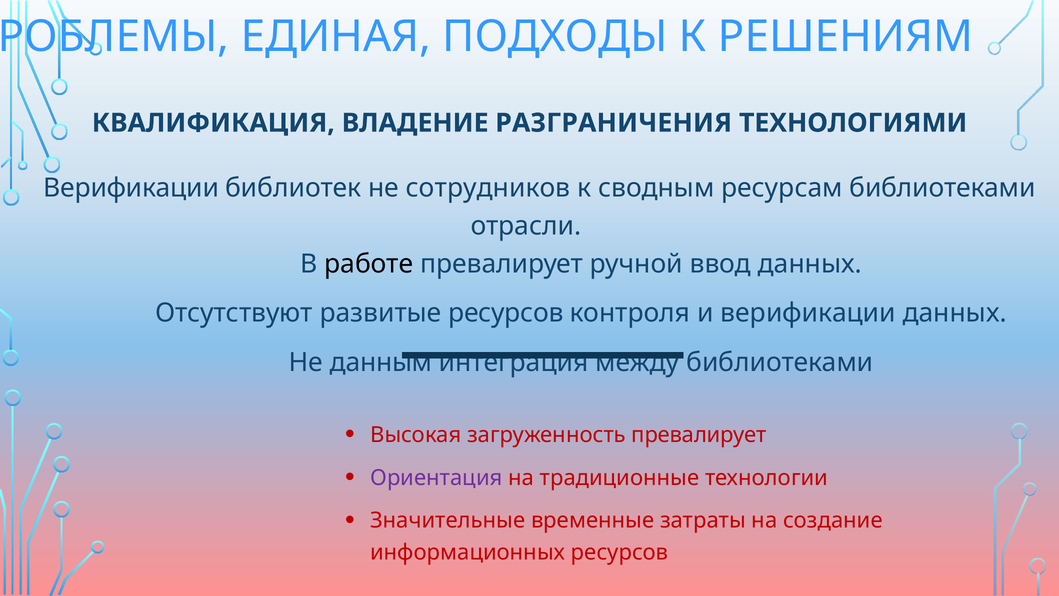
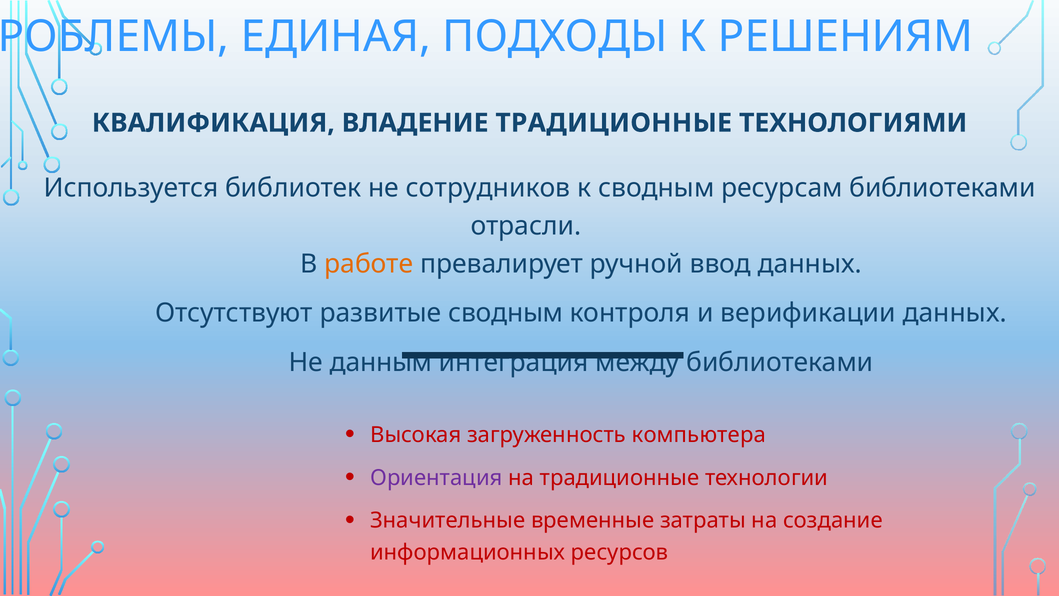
ВЛАДЕНИЕ РАЗГРАНИЧЕНИЯ: РАЗГРАНИЧЕНИЯ -> ТРАДИЦИОННЫЕ
Верификации at (131, 188): Верификации -> Используется
работе colour: black -> orange
развитые ресурсов: ресурсов -> сводным
загруженность превалирует: превалирует -> компьютера
